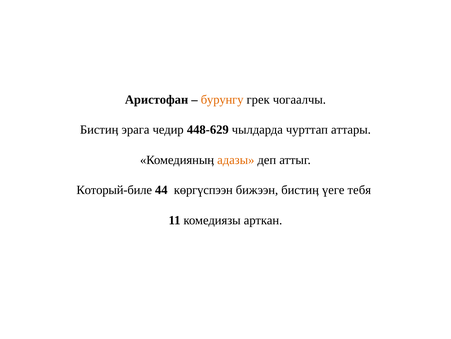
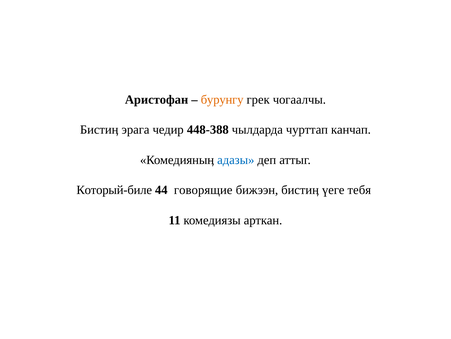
448-629: 448-629 -> 448-388
аттары: аттары -> канчап
адазы colour: orange -> blue
көргүспээн: көргүспээн -> говорящие
